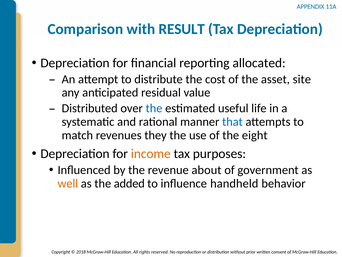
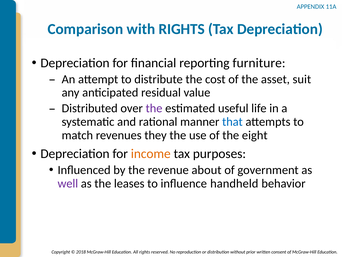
with RESULT: RESULT -> RIGHTS
allocated: allocated -> furniture
site: site -> suit
the at (154, 108) colour: blue -> purple
well colour: orange -> purple
added: added -> leases
